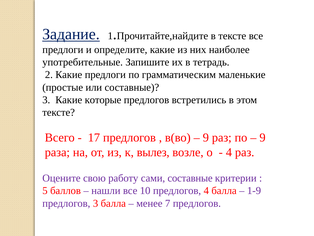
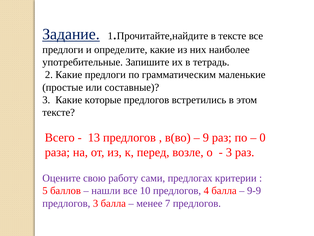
17: 17 -> 13
9 at (262, 137): 9 -> 0
вылез: вылез -> перед
4 at (229, 152): 4 -> 3
сами составные: составные -> предлогах
1-9: 1-9 -> 9-9
